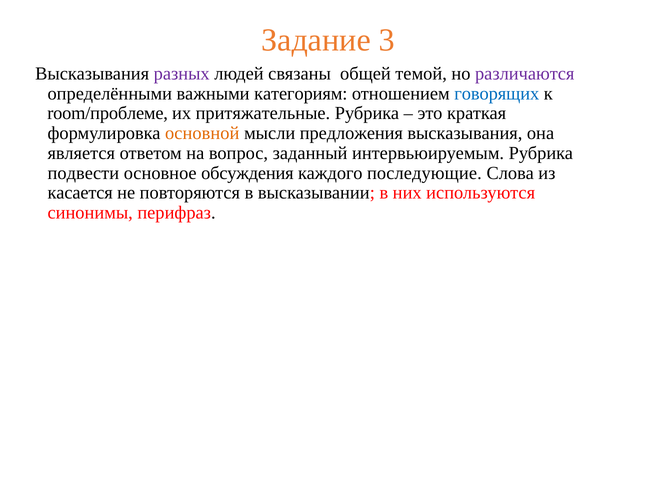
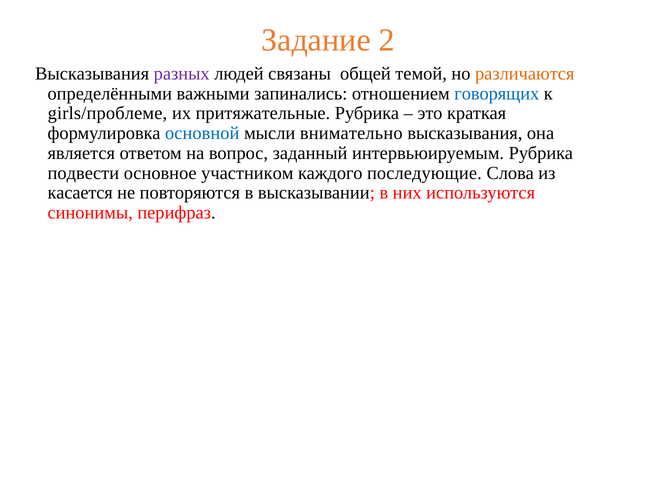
3: 3 -> 2
различаются colour: purple -> orange
категориям: категориям -> запинались
room/проблеме: room/проблеме -> girls/проблеме
основной colour: orange -> blue
предложения: предложения -> внимательно
обсуждения: обсуждения -> участником
